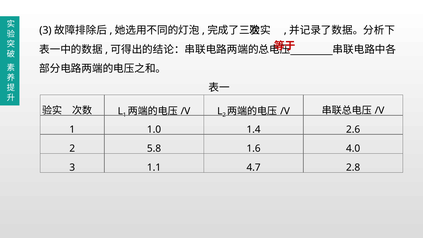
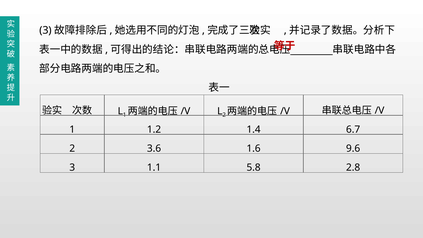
1.0: 1.0 -> 1.2
2.6: 2.6 -> 6.7
5.8: 5.8 -> 3.6
4.0: 4.0 -> 9.6
4.7: 4.7 -> 5.8
